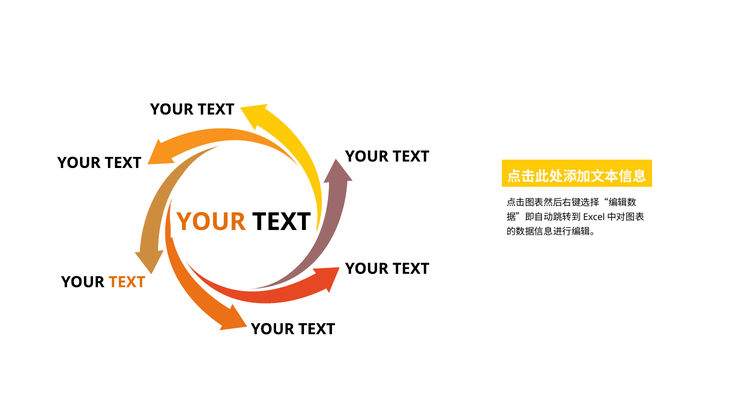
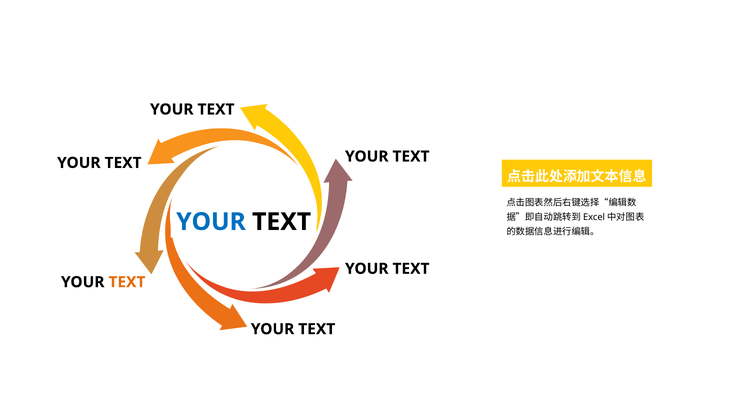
YOUR at (211, 222) colour: orange -> blue
